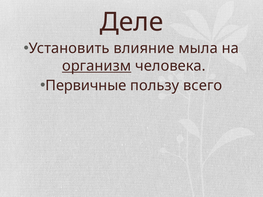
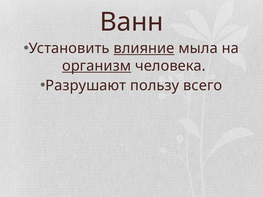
Деле: Деле -> Ванн
влияние underline: none -> present
Первичные: Первичные -> Разрушают
